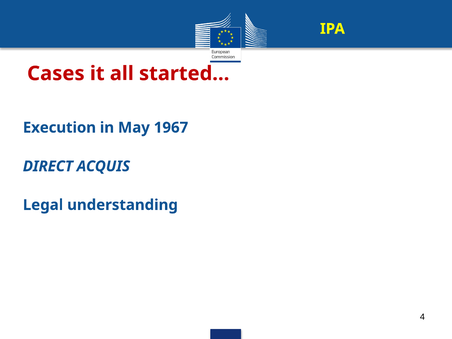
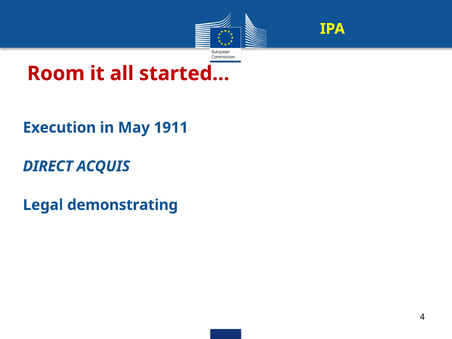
Cases: Cases -> Room
1967: 1967 -> 1911
understanding: understanding -> demonstrating
